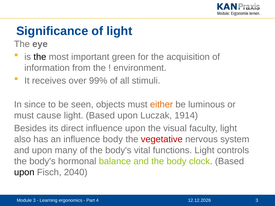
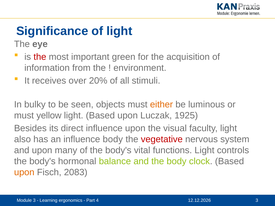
the at (40, 57) colour: black -> red
99%: 99% -> 20%
since: since -> bulky
cause: cause -> yellow
1914: 1914 -> 1925
upon at (24, 172) colour: black -> orange
2040: 2040 -> 2083
